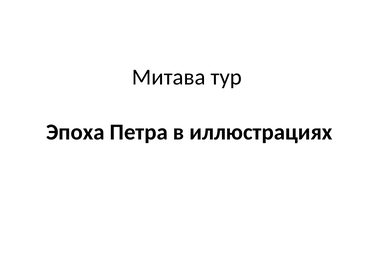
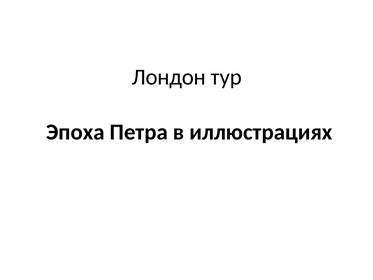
Митава: Митава -> Лондон
